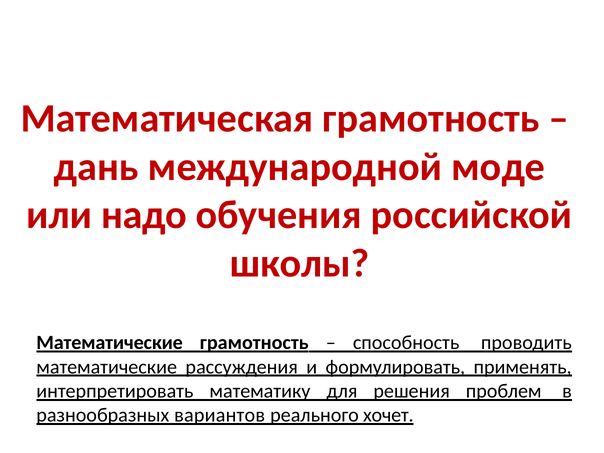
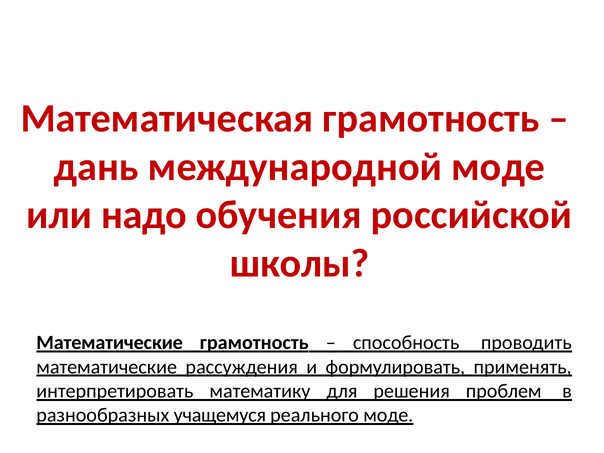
вариантов: вариантов -> учащемуся
реального хочет: хочет -> моде
